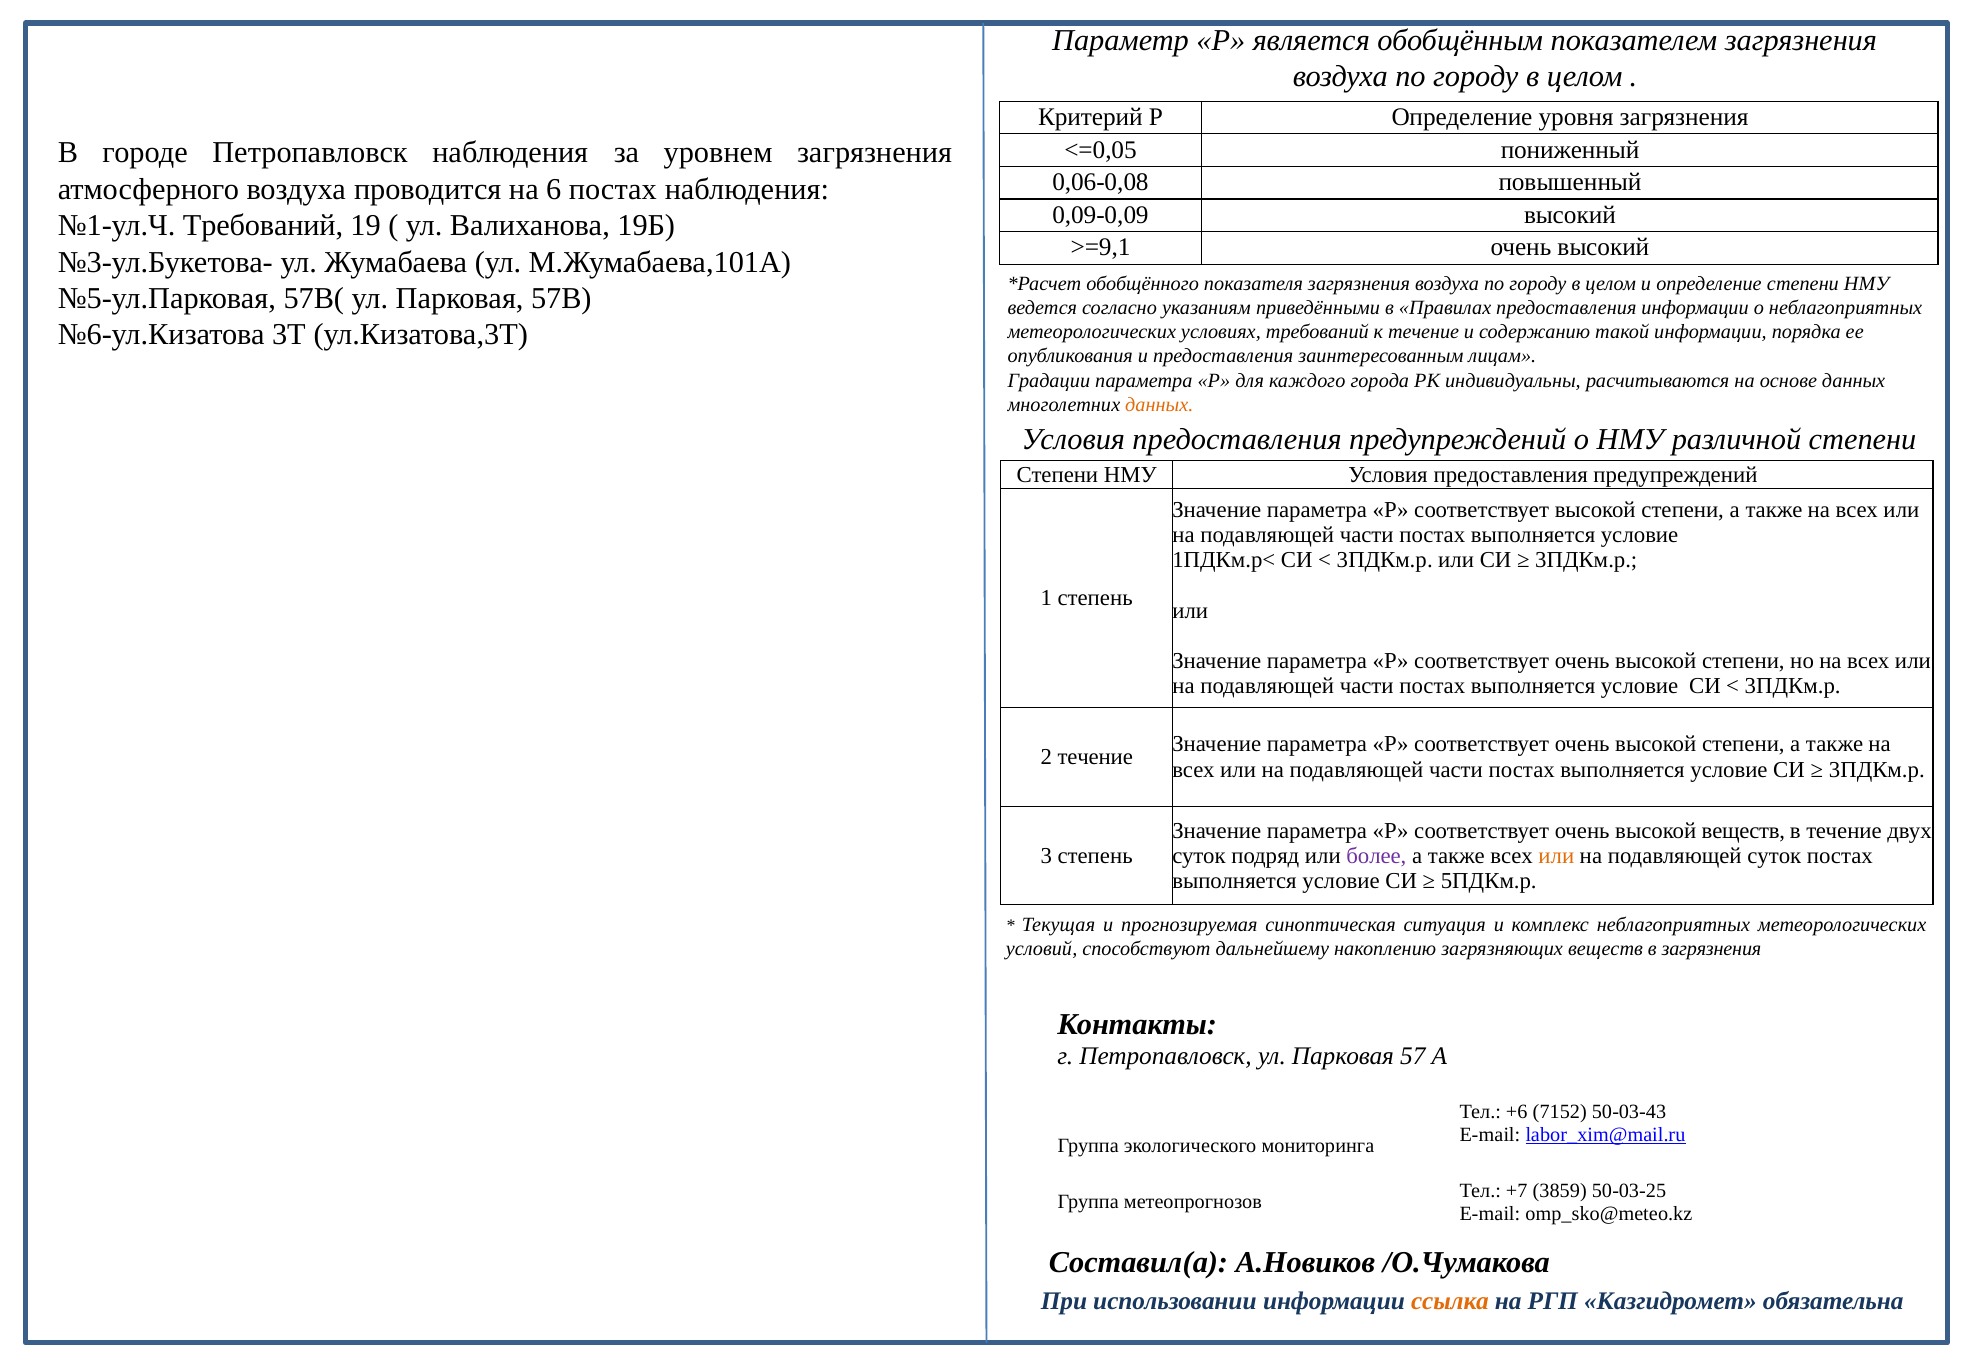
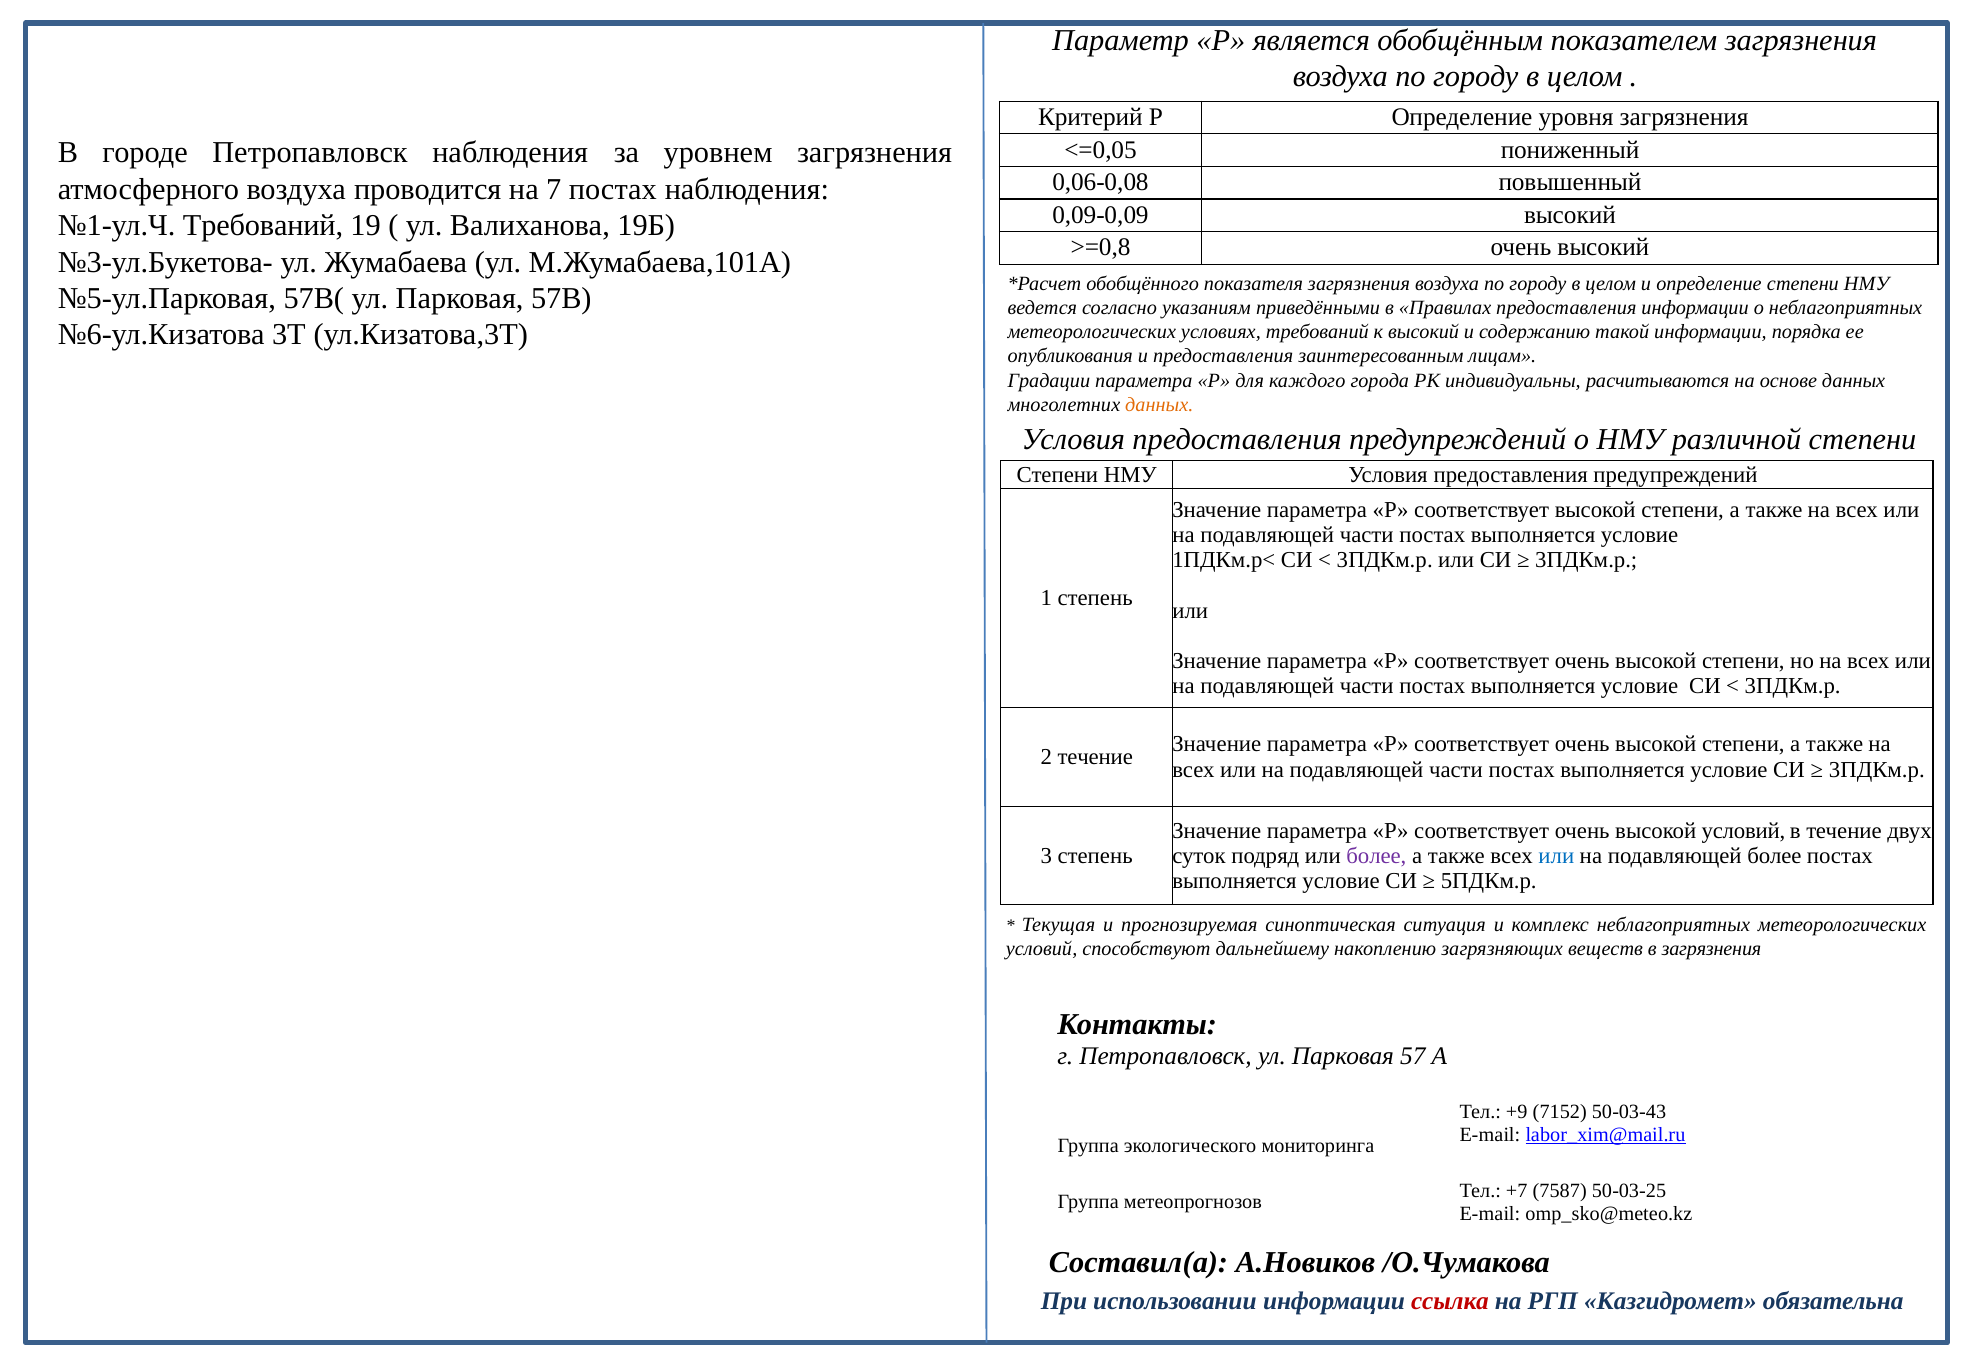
6: 6 -> 7
>=9,1: >=9,1 -> >=0,8
к течение: течение -> высокий
высокой веществ: веществ -> условий
или at (1556, 856) colour: orange -> blue
подавляющей суток: суток -> более
+6: +6 -> +9
3859: 3859 -> 7587
ссылка colour: orange -> red
